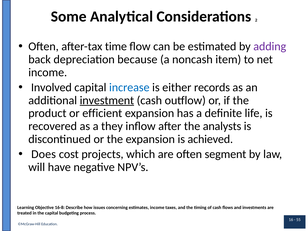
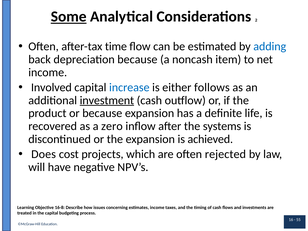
Some underline: none -> present
adding colour: purple -> blue
records: records -> follows
or efficient: efficient -> because
they: they -> zero
analysts: analysts -> systems
segment: segment -> rejected
